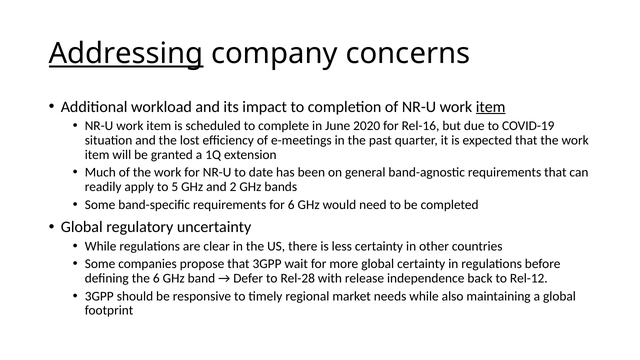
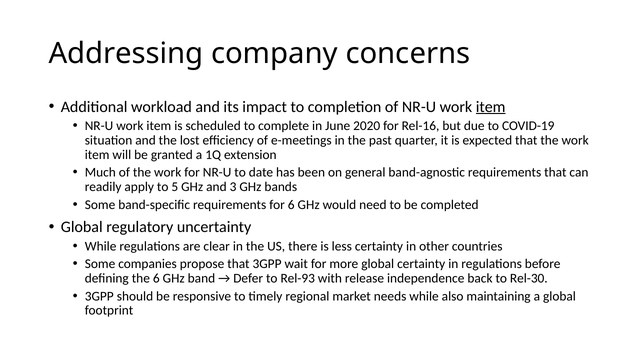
Addressing underline: present -> none
2: 2 -> 3
Rel-28: Rel-28 -> Rel-93
Rel-12: Rel-12 -> Rel-30
